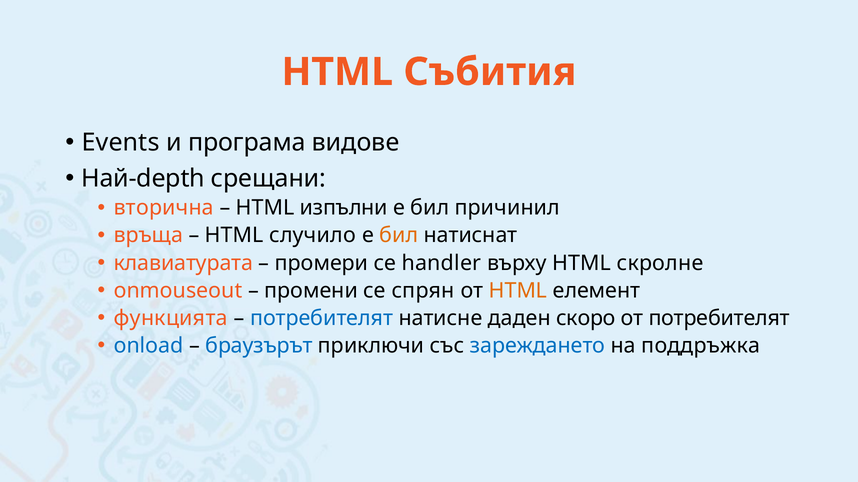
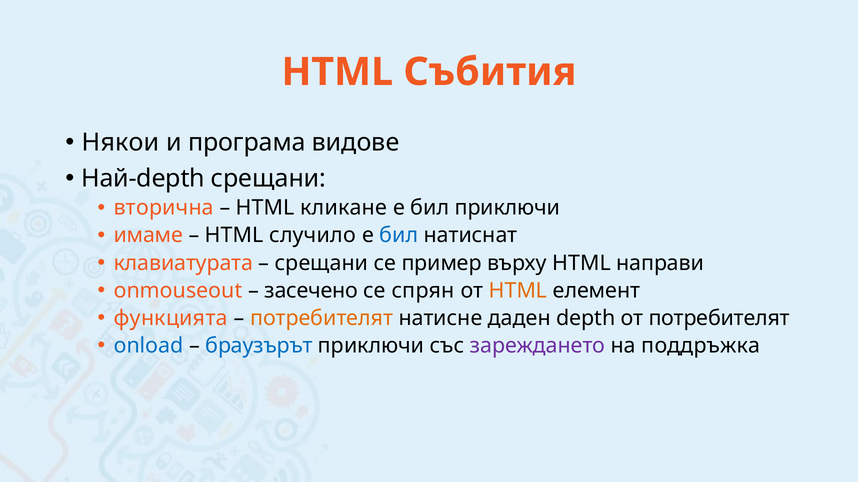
Events: Events -> Някои
изпълни: изпълни -> кликане
бил причинил: причинил -> приключи
връща: връща -> имаме
бил at (399, 236) colour: orange -> blue
промери at (322, 263): промери -> срещани
handler: handler -> пример
скролне: скролне -> направи
промени: промени -> засечено
потребителят at (322, 319) colour: blue -> orange
скоро: скоро -> depth
зареждането colour: blue -> purple
